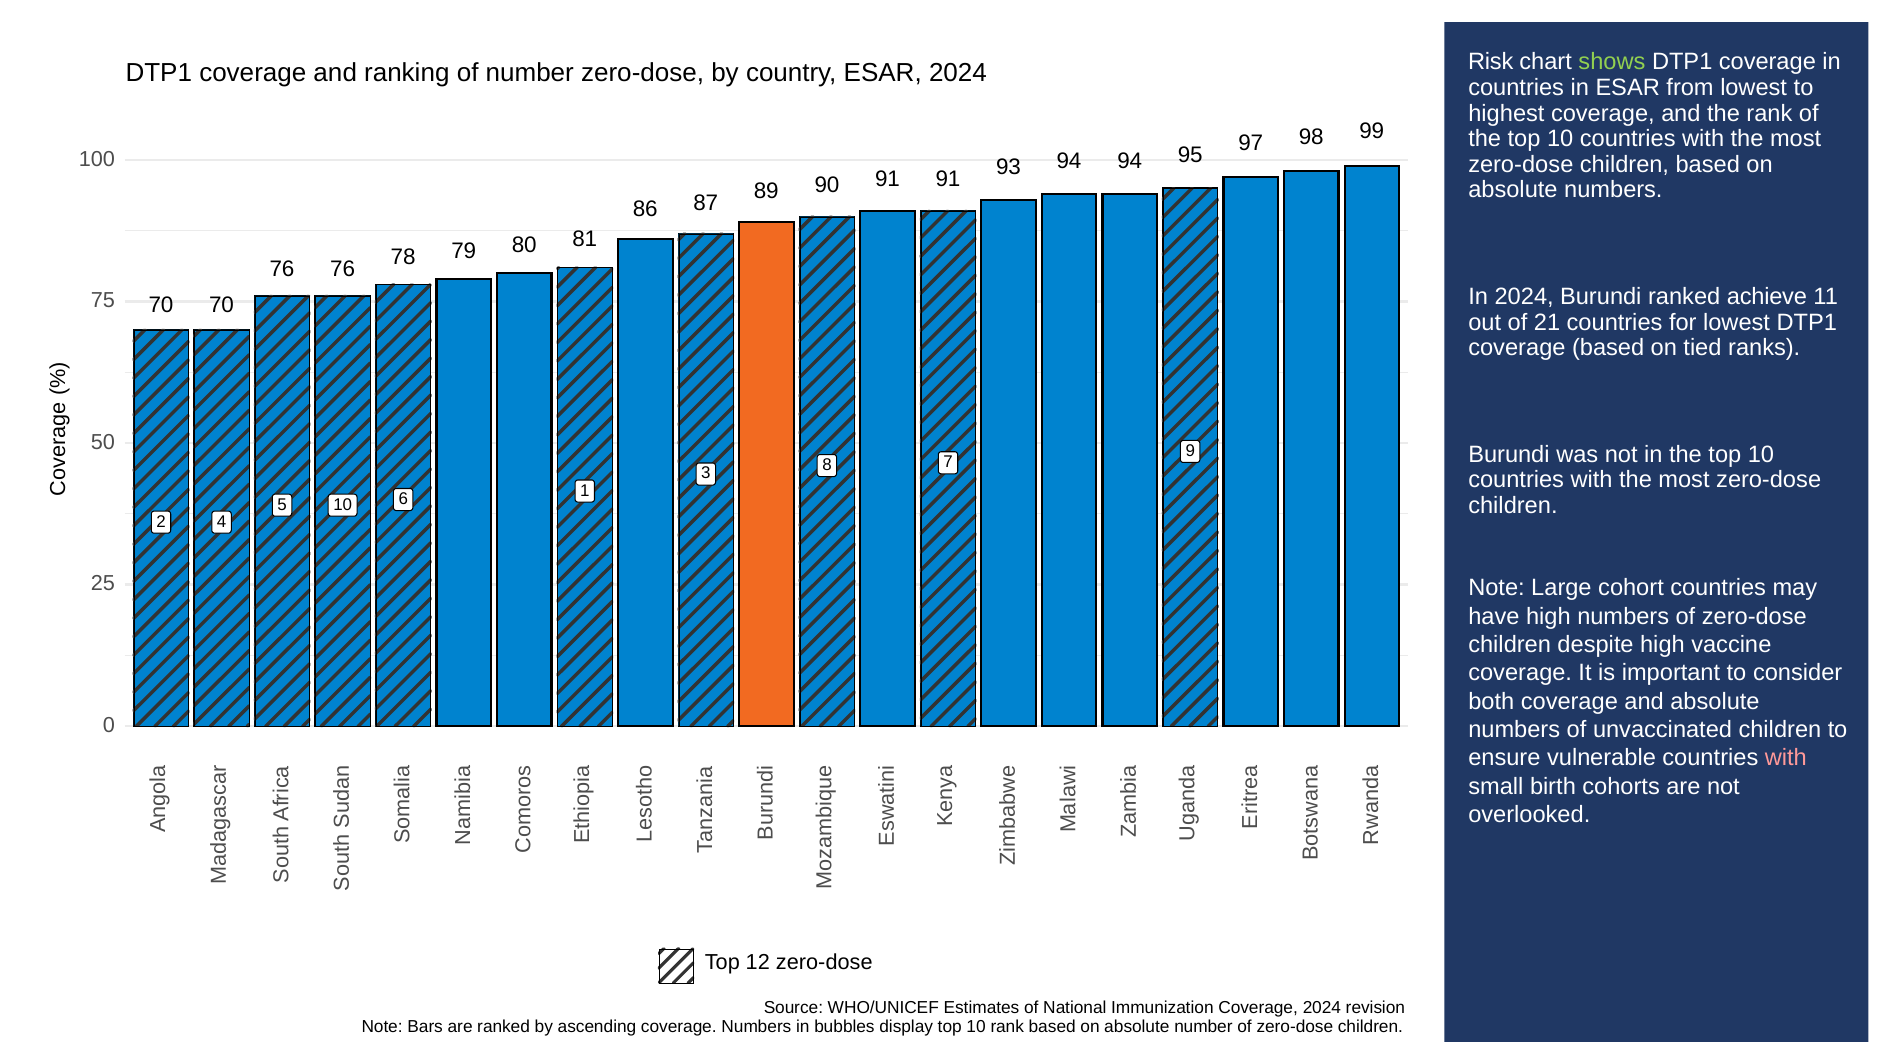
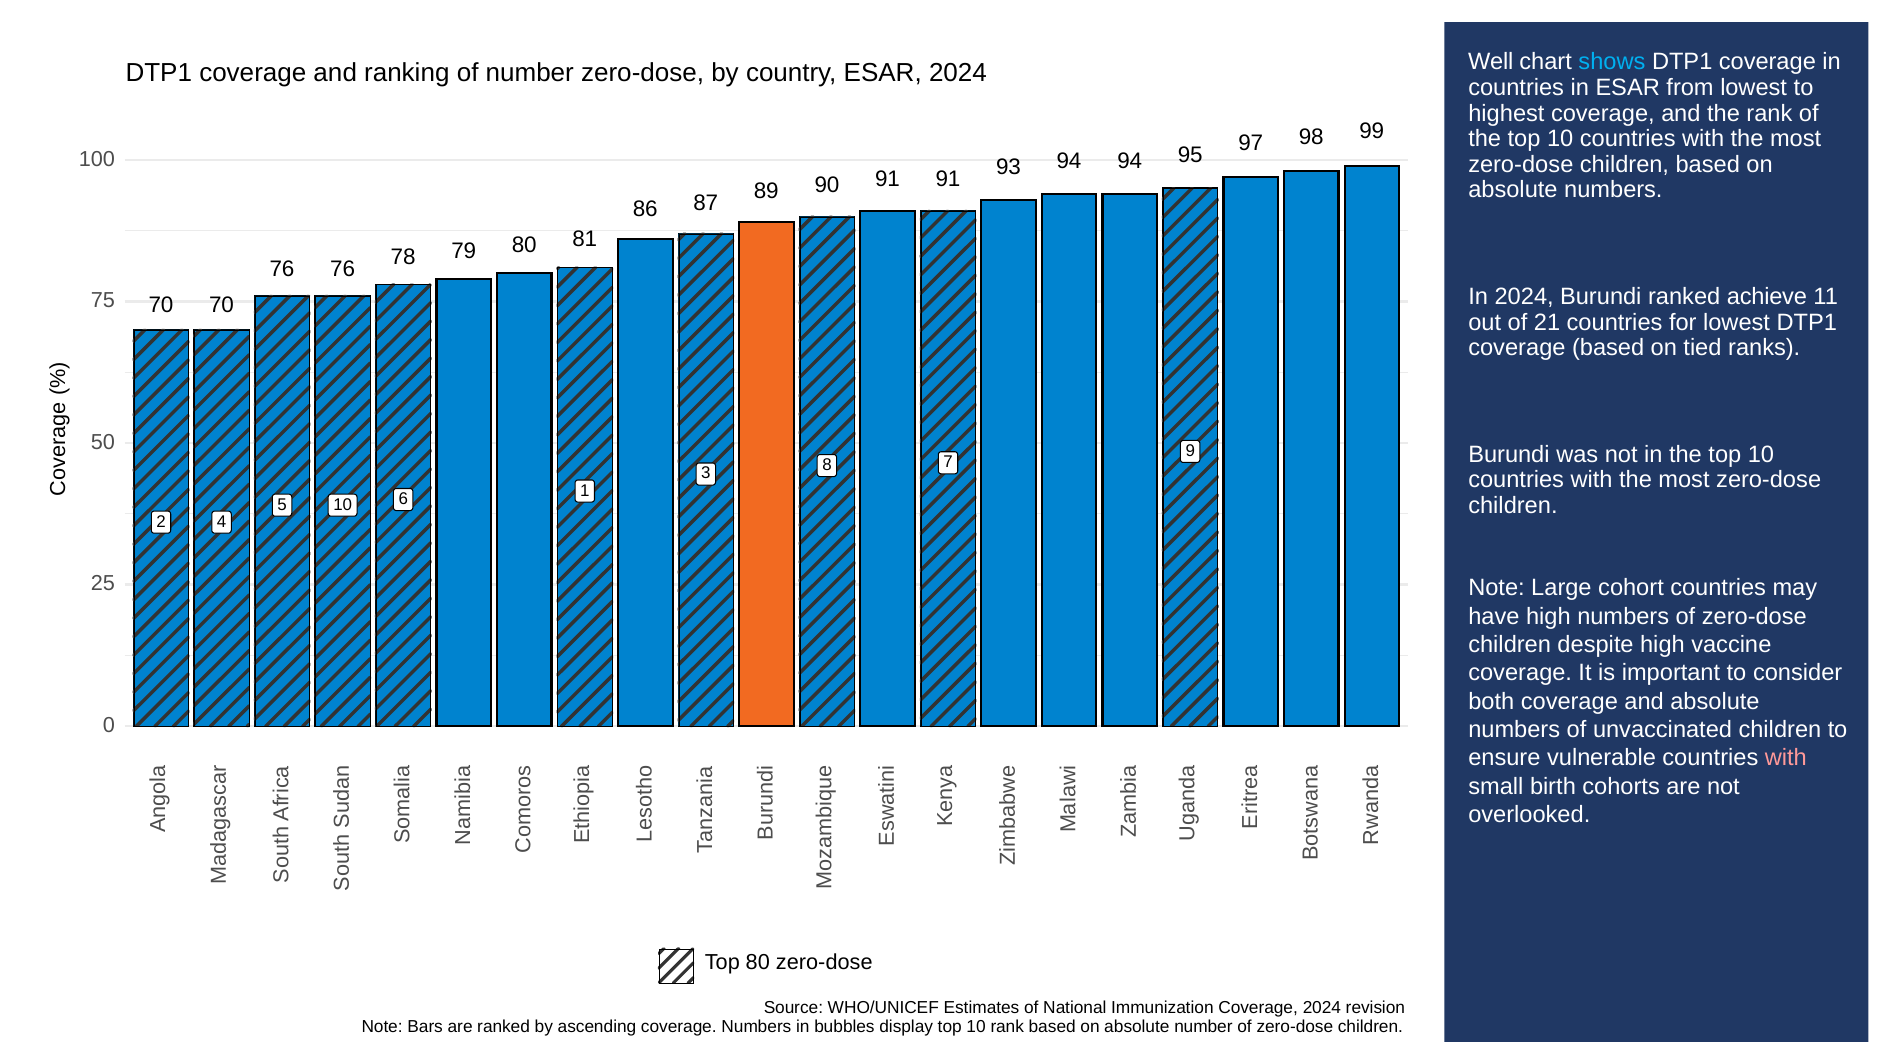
Risk: Risk -> Well
shows colour: light green -> light blue
Top 12: 12 -> 80
